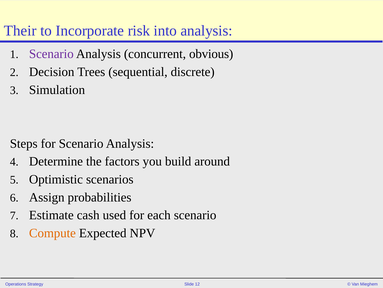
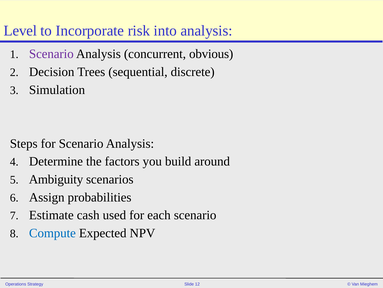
Their: Their -> Level
Optimistic: Optimistic -> Ambiguity
Compute colour: orange -> blue
